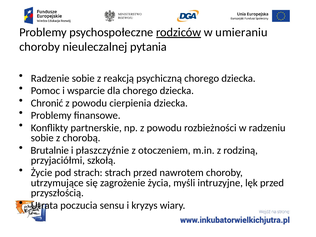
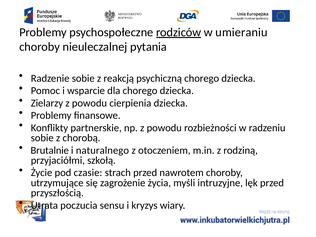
Chronić: Chronić -> Zielarzy
płaszczyźnie: płaszczyźnie -> naturalnego
pod strach: strach -> czasie
